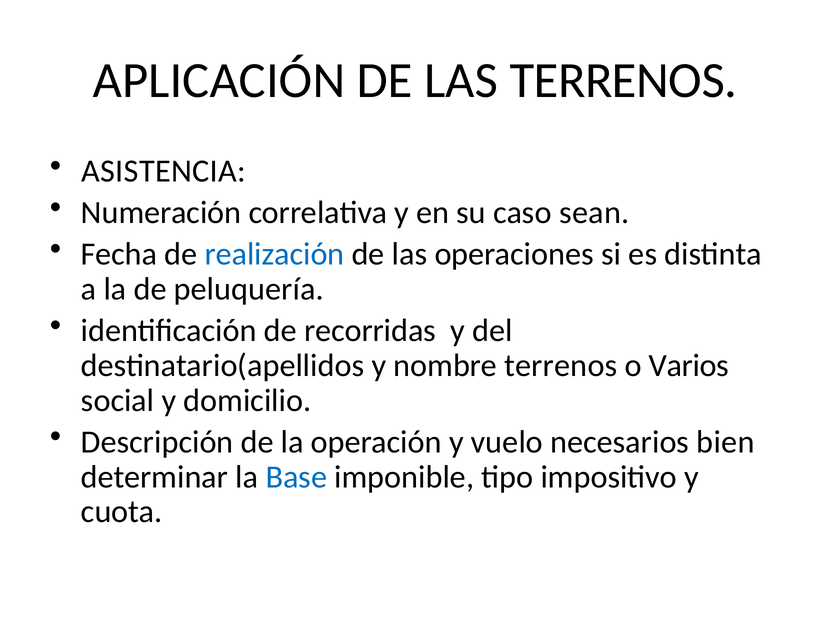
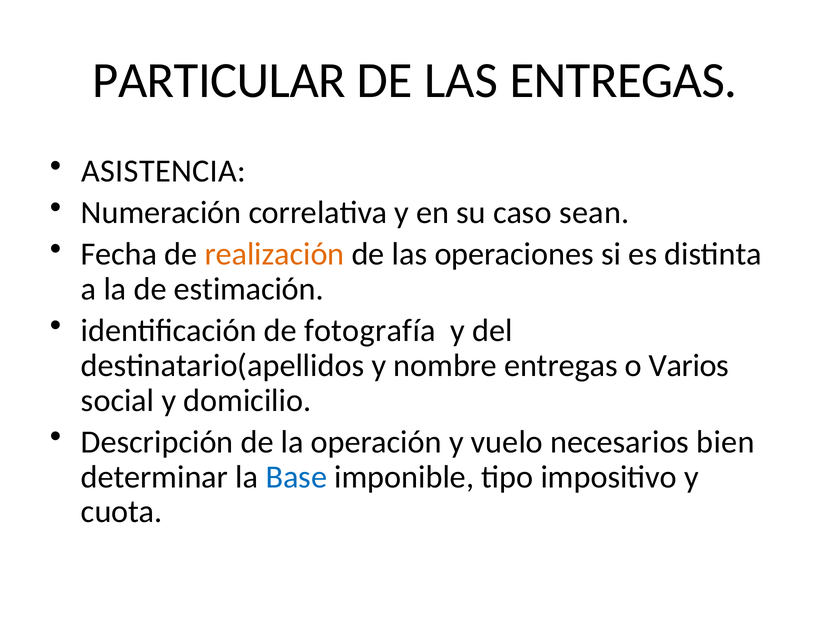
APLICACIÓN: APLICACIÓN -> PARTICULAR
LAS TERRENOS: TERRENOS -> ENTREGAS
realización colour: blue -> orange
peluquería: peluquería -> estimación
recorridas: recorridas -> fotografía
nombre terrenos: terrenos -> entregas
